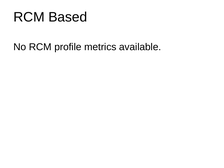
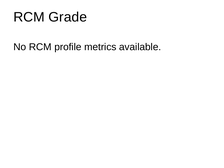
Based: Based -> Grade
